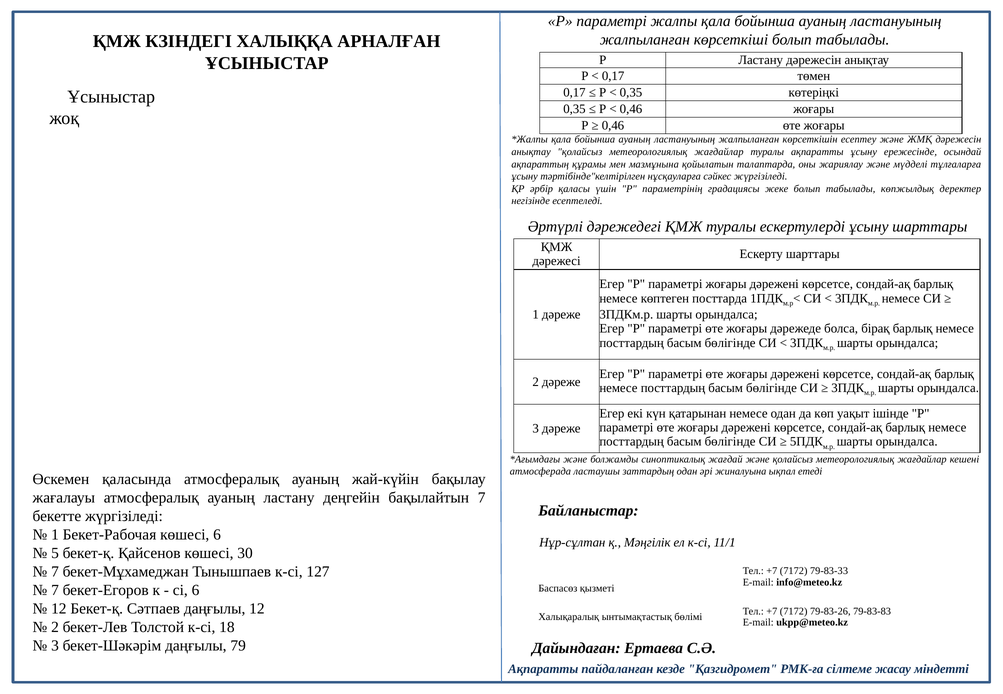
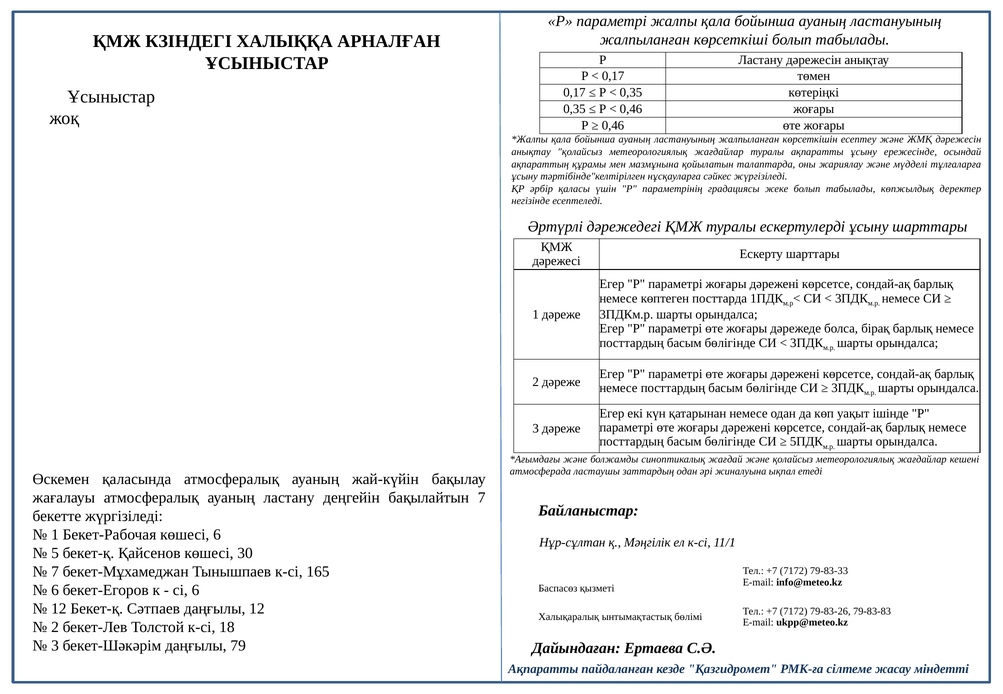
127: 127 -> 165
7 at (55, 590): 7 -> 6
